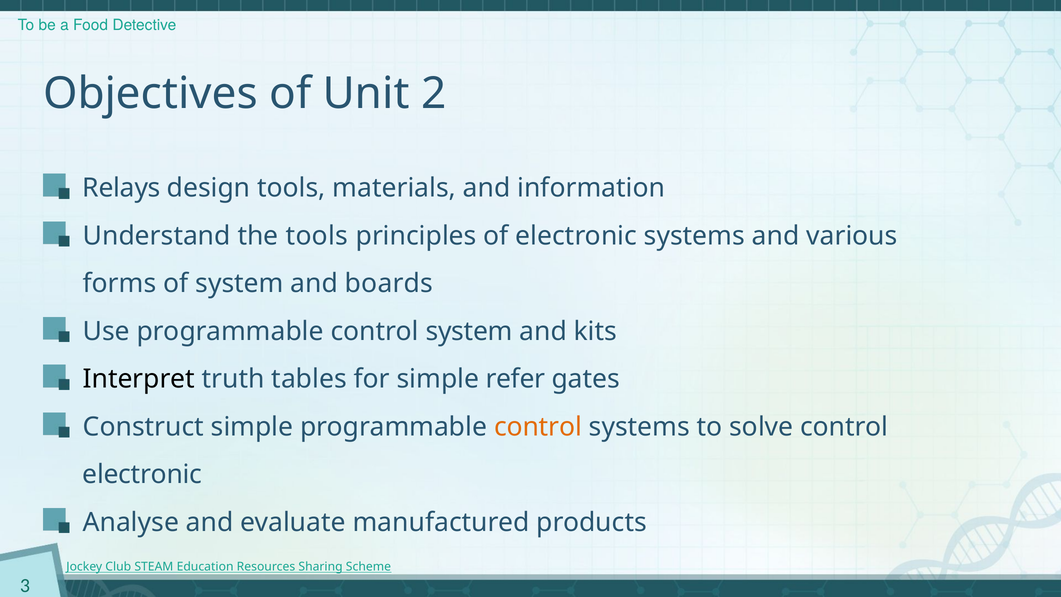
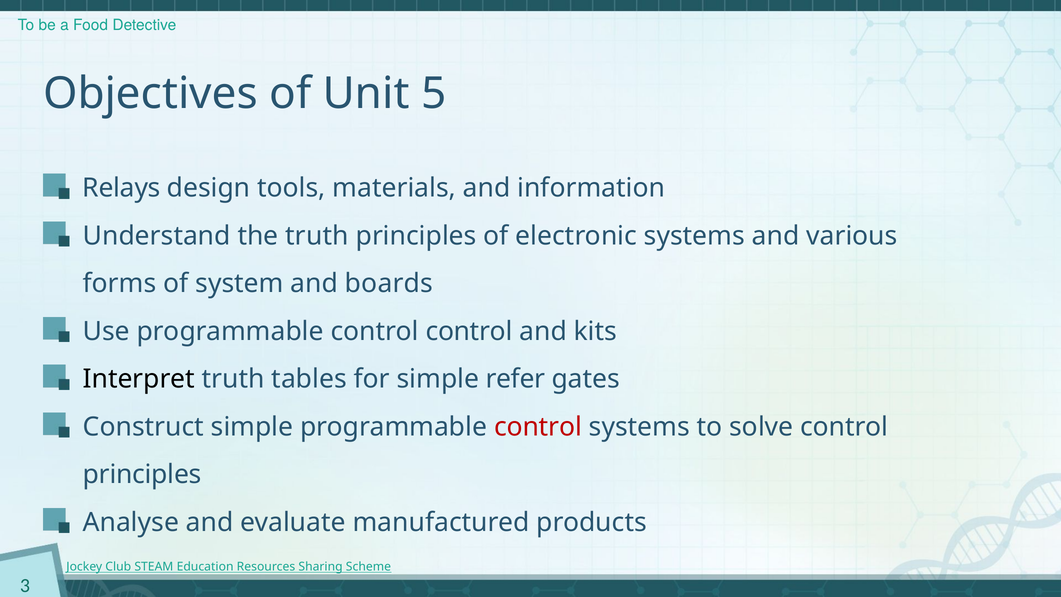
2: 2 -> 5
the tools: tools -> truth
control system: system -> control
control at (538, 427) colour: orange -> red
electronic at (142, 475): electronic -> principles
